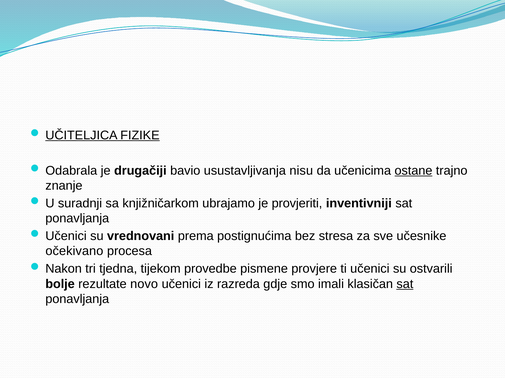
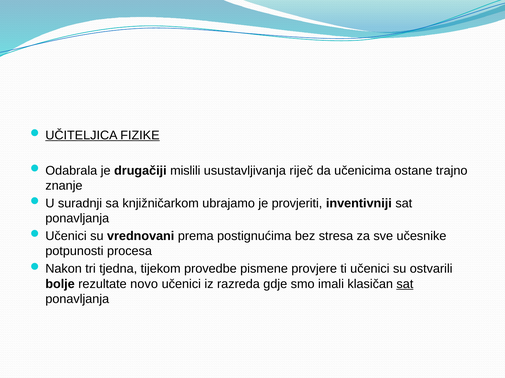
bavio: bavio -> mislili
nisu: nisu -> riječ
ostane underline: present -> none
očekivano: očekivano -> potpunosti
